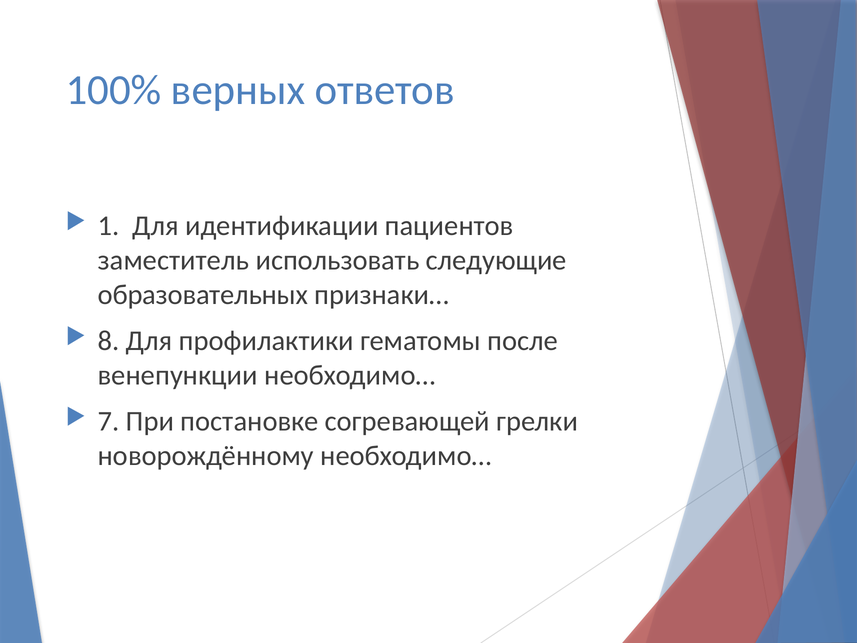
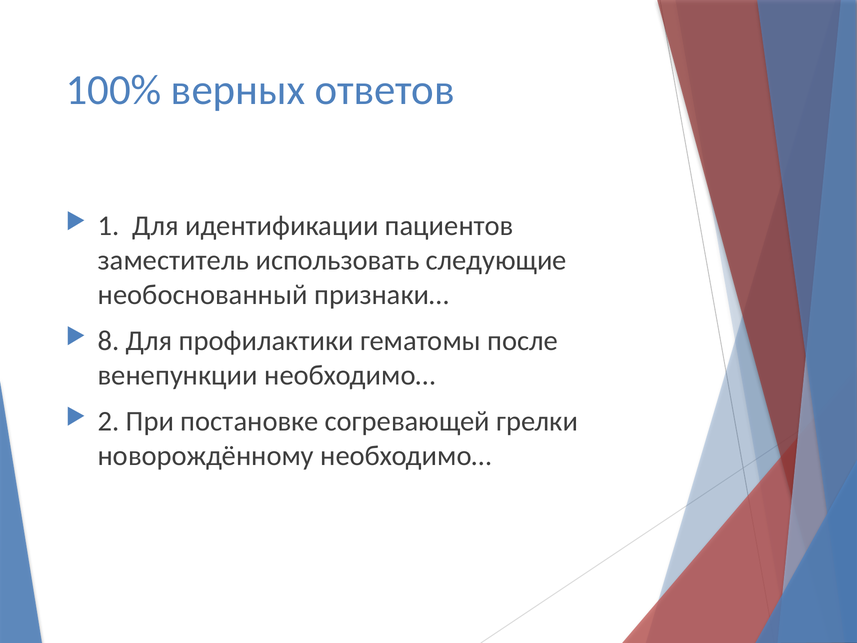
образовательных: образовательных -> необоснованный
7: 7 -> 2
